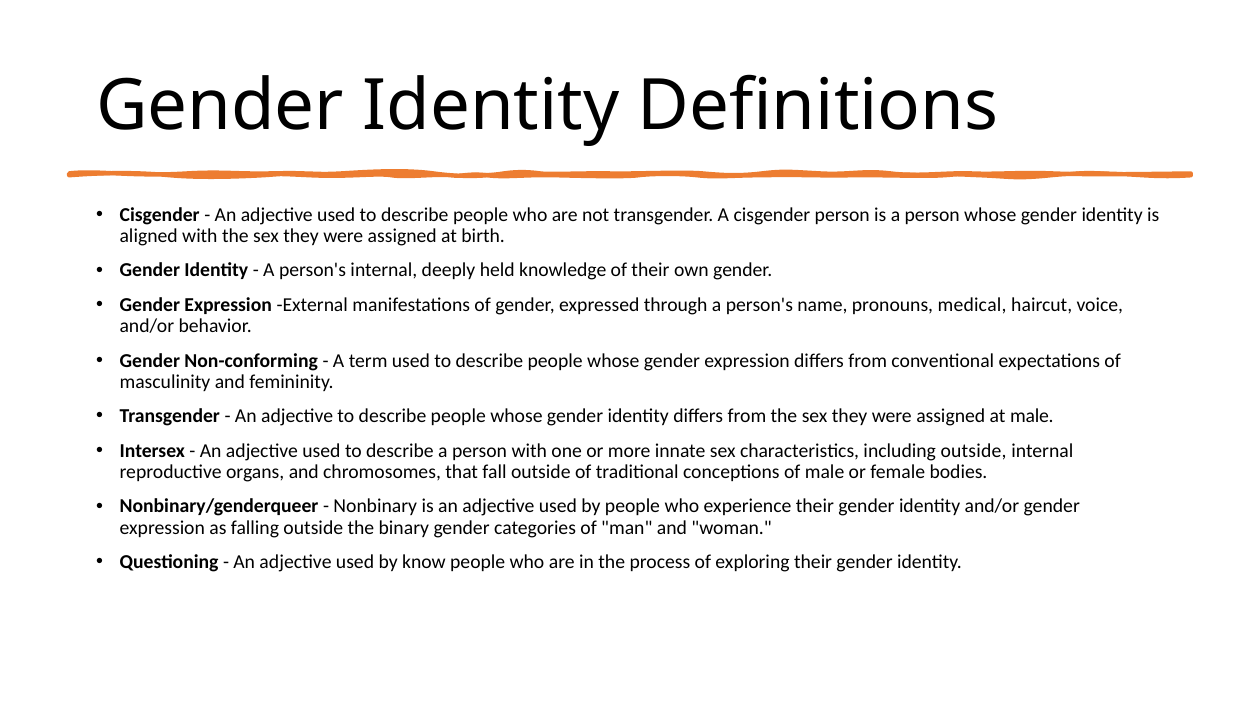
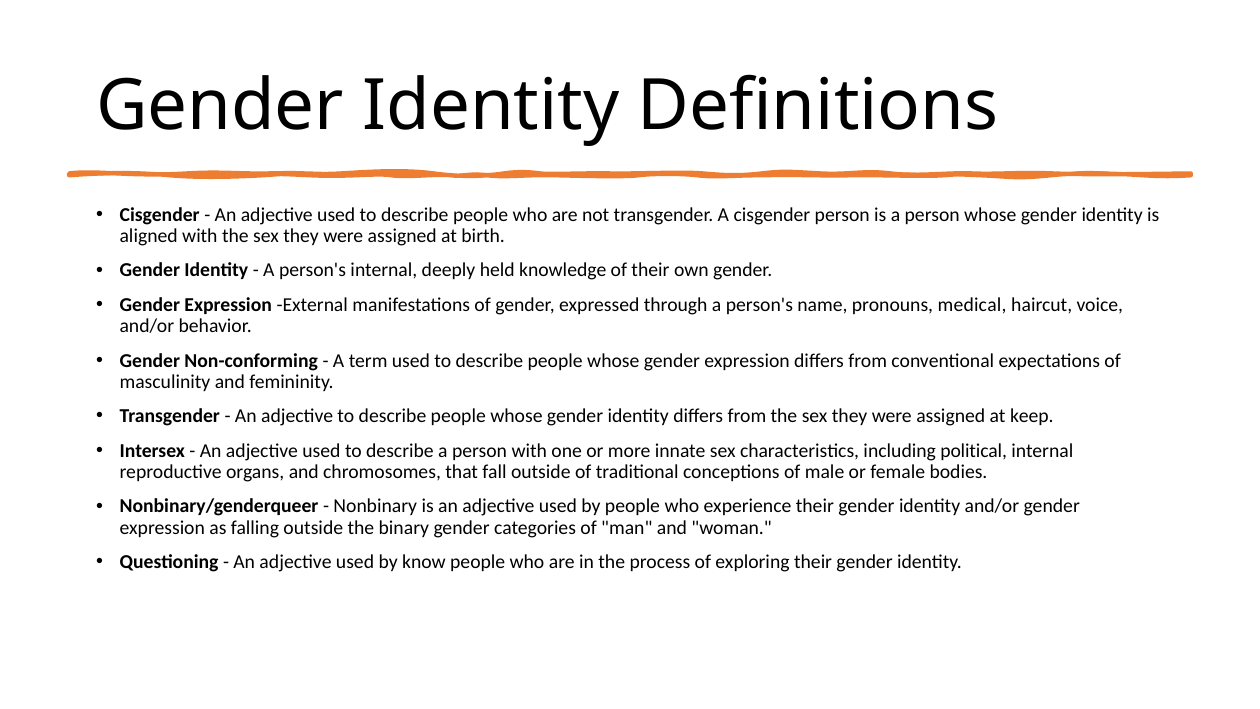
at male: male -> keep
including outside: outside -> political
